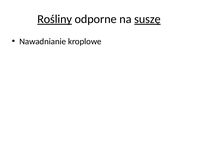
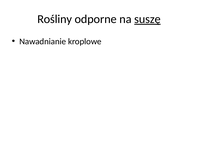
Rośliny underline: present -> none
